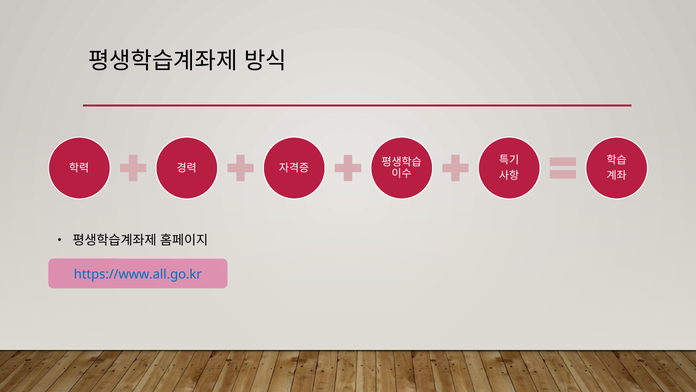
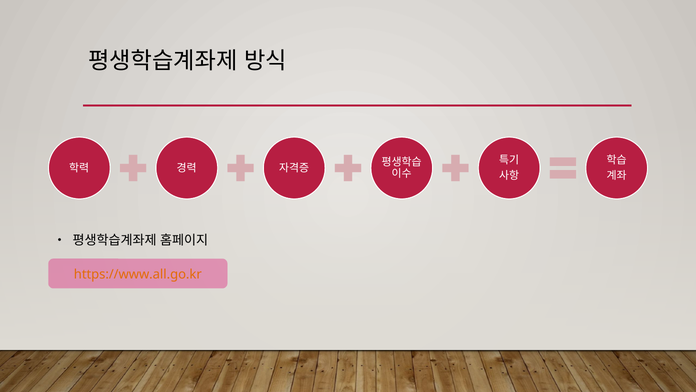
https://www.all.go.kr colour: blue -> orange
